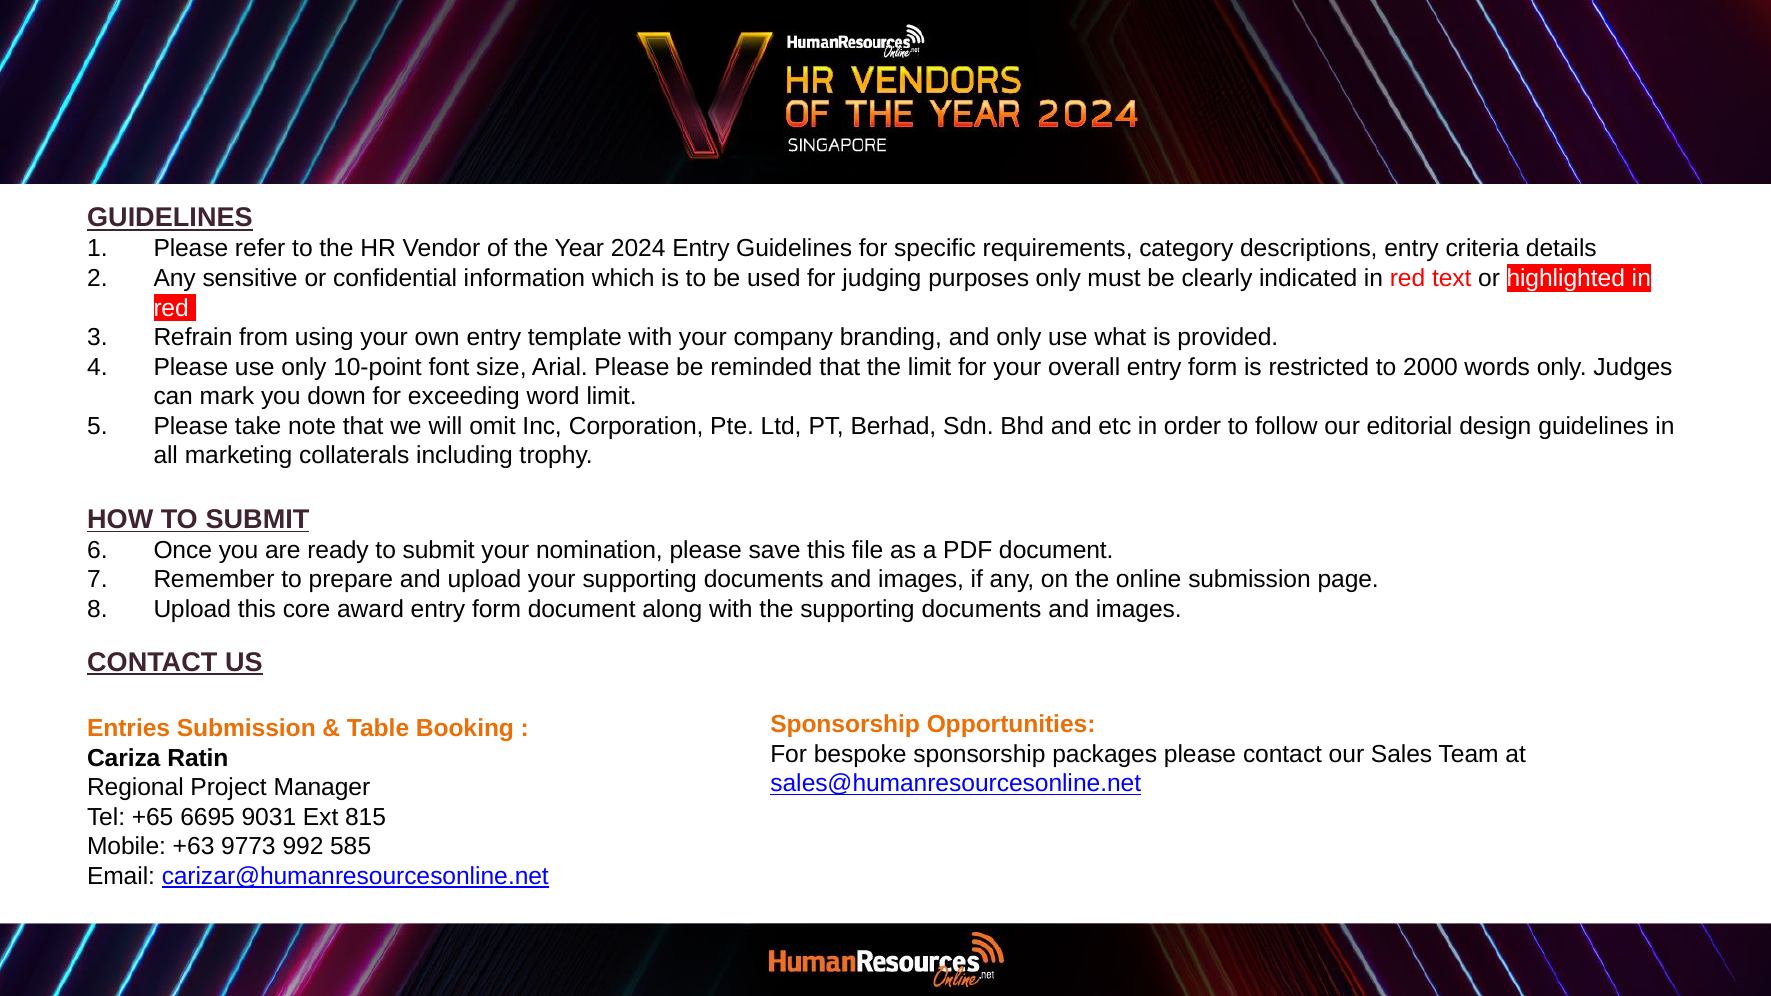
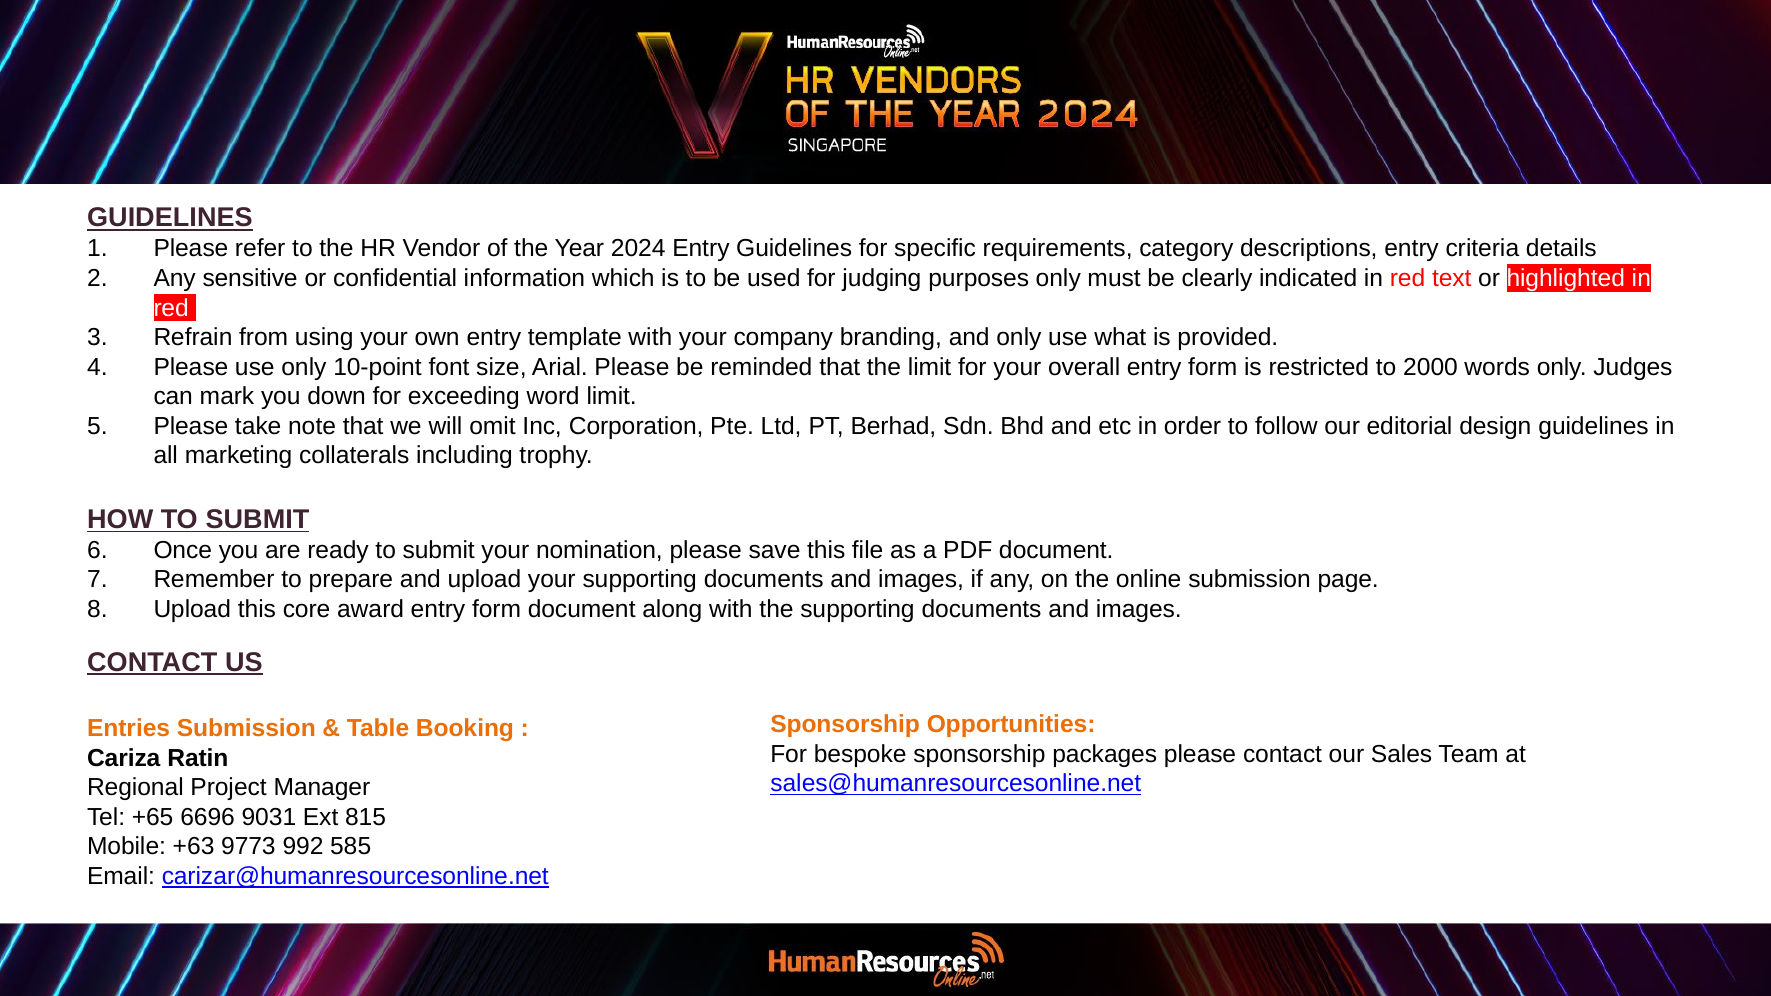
6695: 6695 -> 6696
